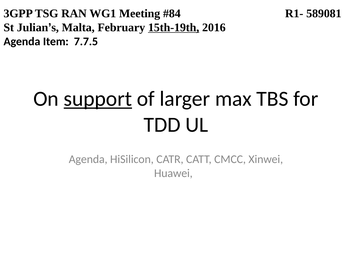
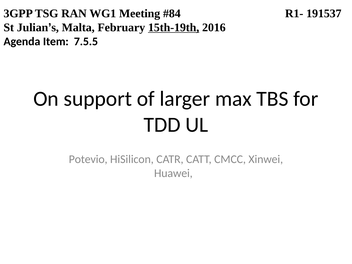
589081: 589081 -> 191537
7.7.5: 7.7.5 -> 7.5.5
support underline: present -> none
Agenda at (88, 159): Agenda -> Potevio
